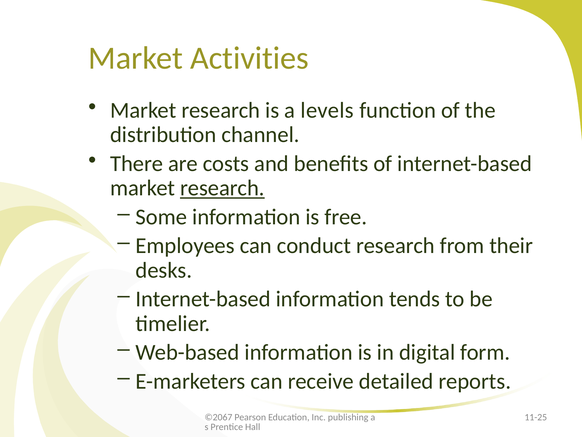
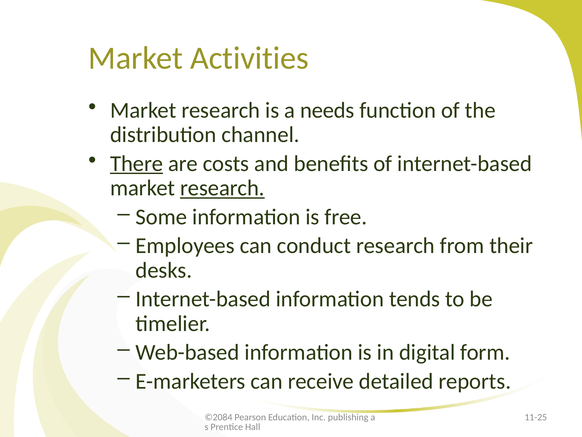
levels: levels -> needs
There underline: none -> present
©2067: ©2067 -> ©2084
